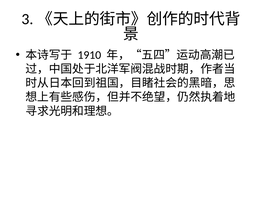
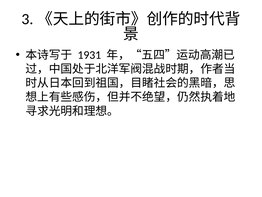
1910: 1910 -> 1931
